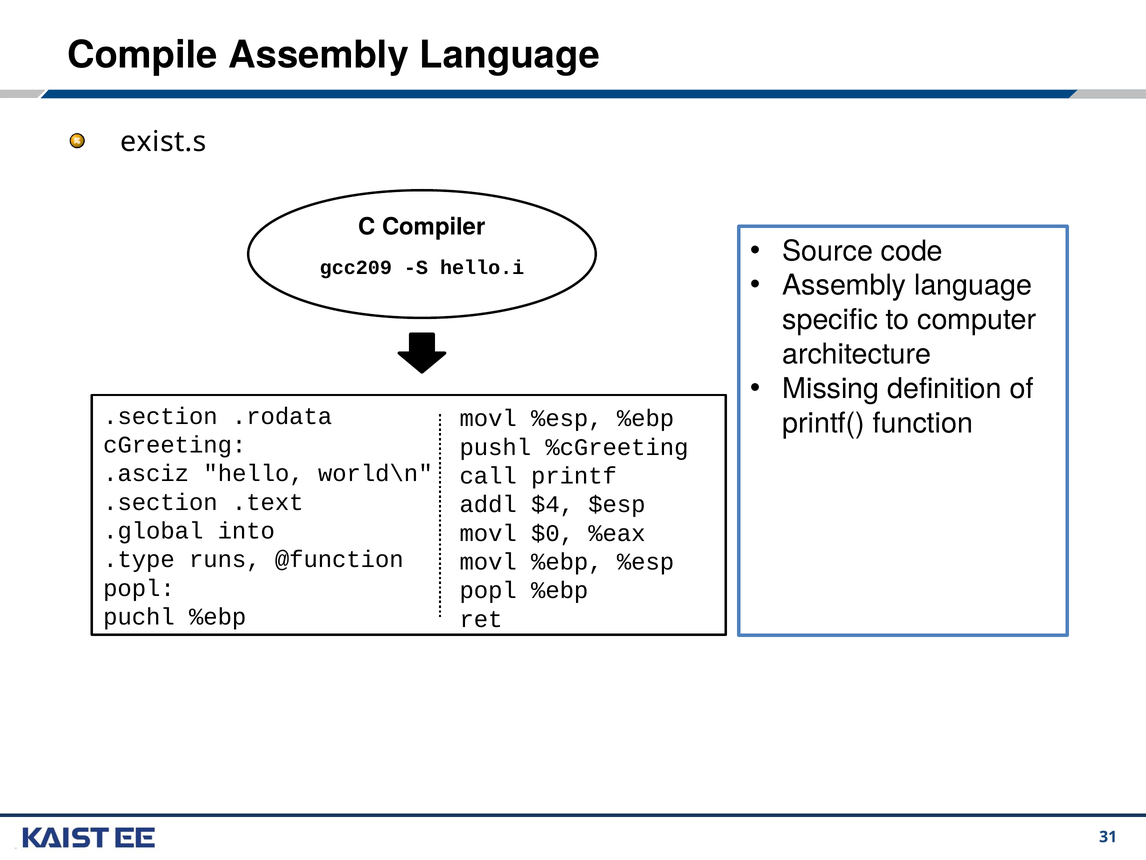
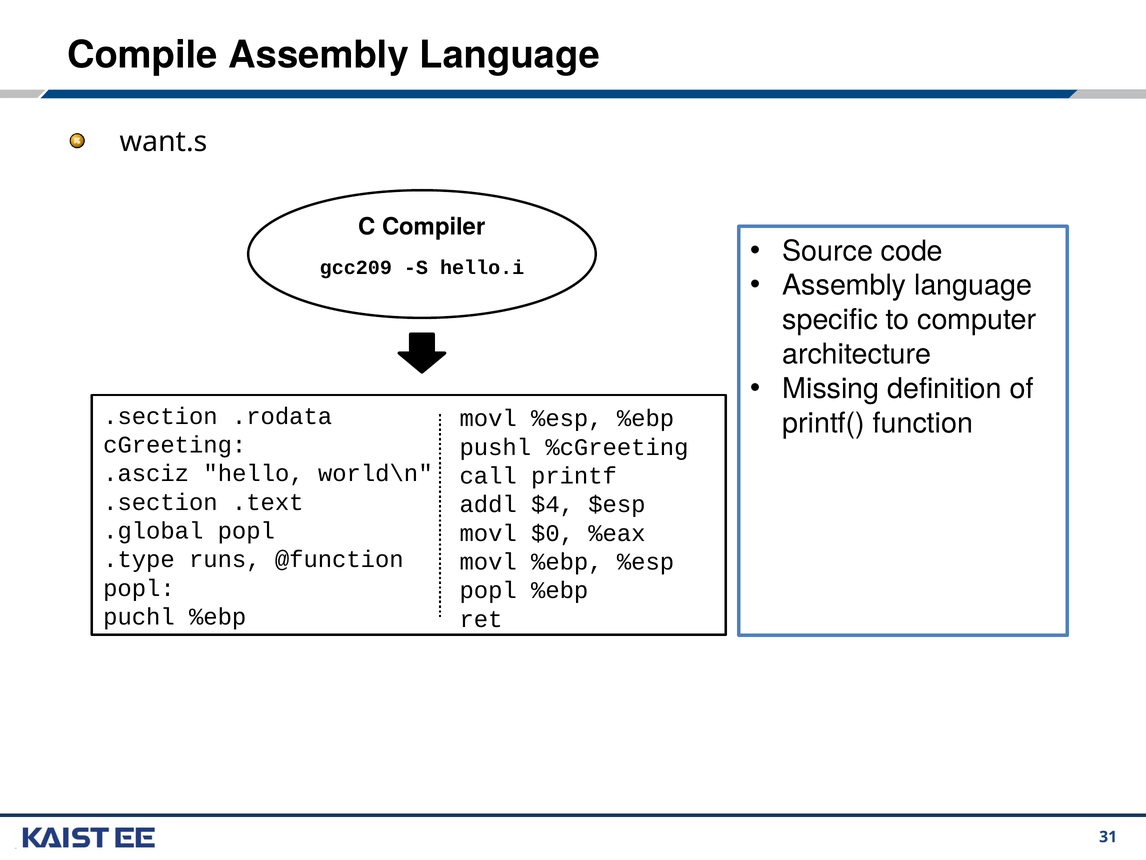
exist.s: exist.s -> want.s
.global into: into -> popl
